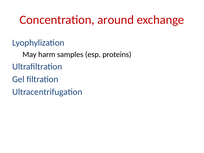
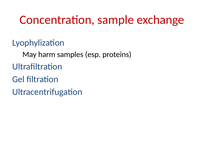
around: around -> sample
